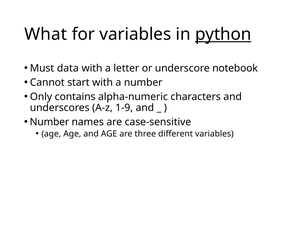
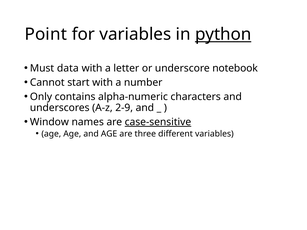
What: What -> Point
1-9: 1-9 -> 2-9
Number at (49, 122): Number -> Window
case-sensitive underline: none -> present
